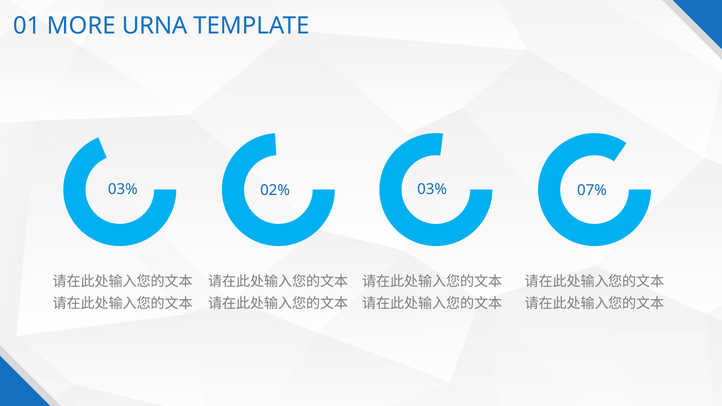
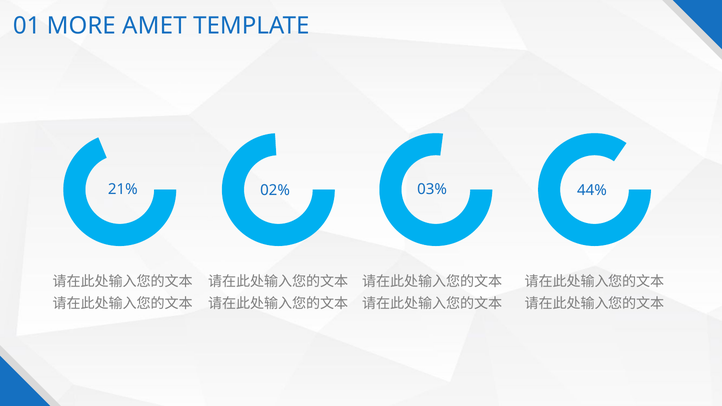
URNA: URNA -> AMET
03% at (123, 189): 03% -> 21%
07%: 07% -> 44%
